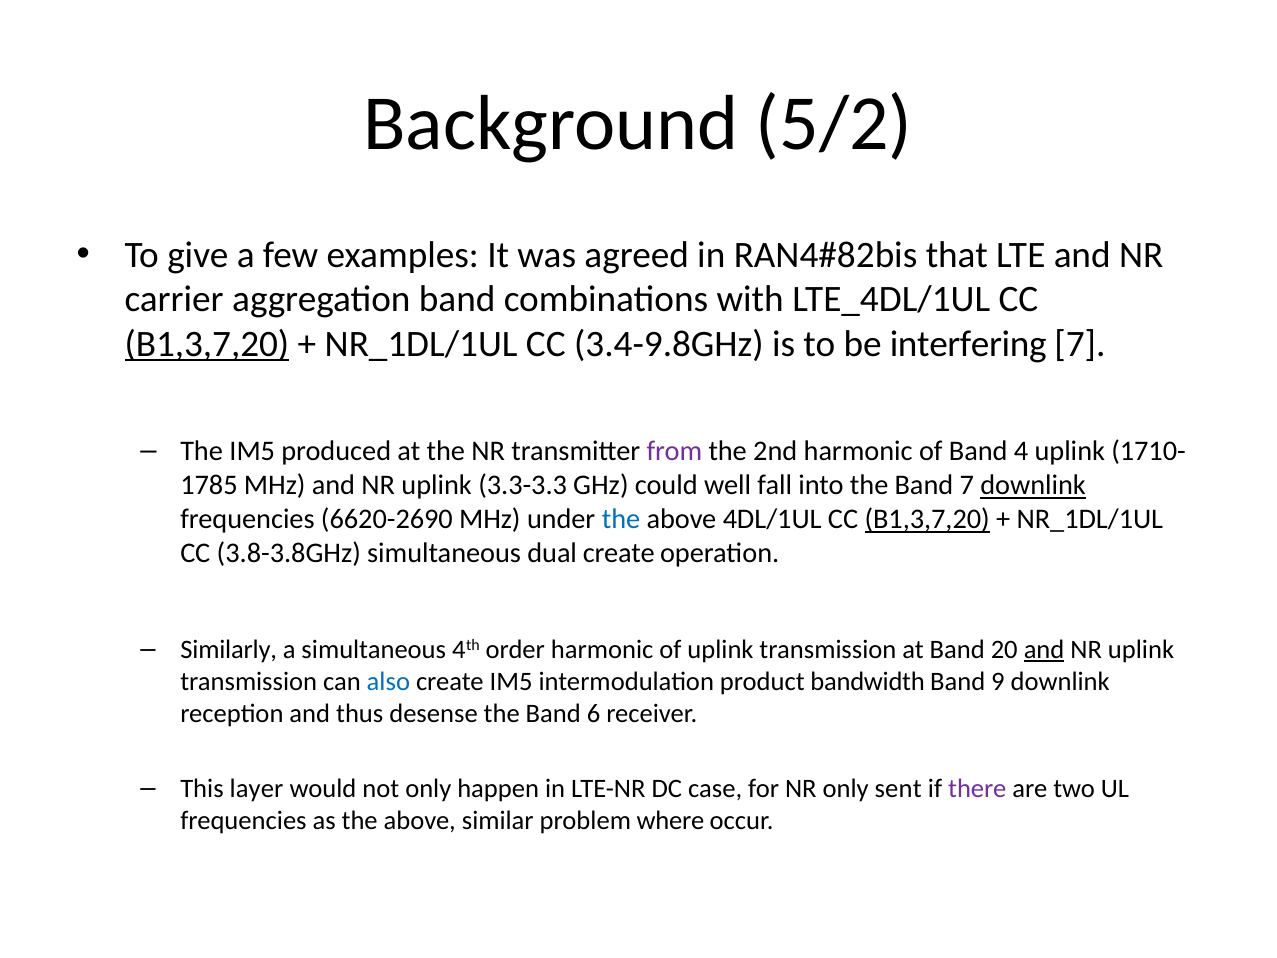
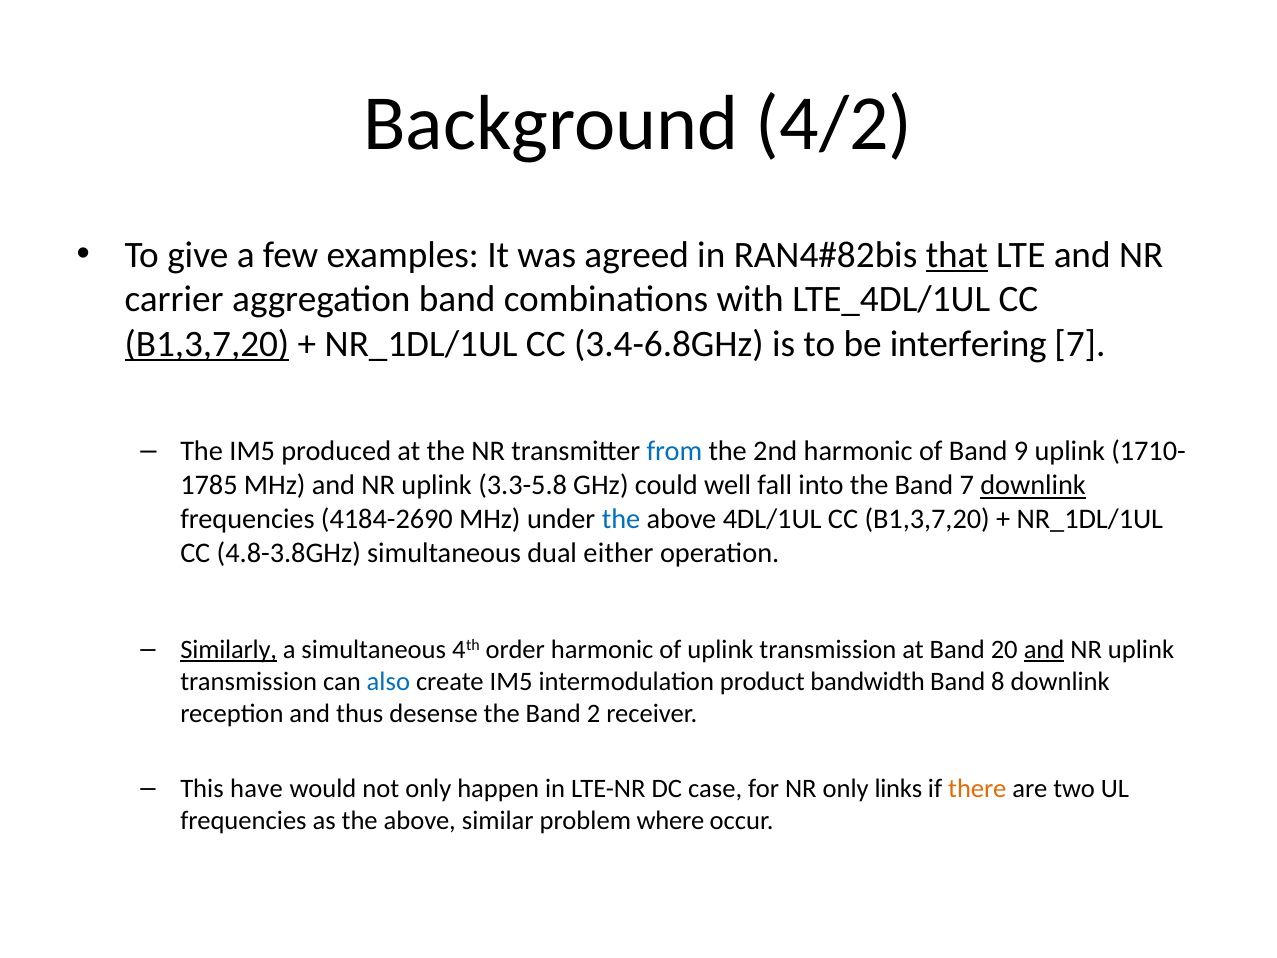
5/2: 5/2 -> 4/2
that underline: none -> present
3.4-9.8GHz: 3.4-9.8GHz -> 3.4-6.8GHz
from colour: purple -> blue
4: 4 -> 9
3.3-3.3: 3.3-3.3 -> 3.3-5.8
6620-2690: 6620-2690 -> 4184-2690
B1,3,7,20 at (927, 519) underline: present -> none
3.8-3.8GHz: 3.8-3.8GHz -> 4.8-3.8GHz
dual create: create -> either
Similarly underline: none -> present
9: 9 -> 8
6: 6 -> 2
layer: layer -> have
sent: sent -> links
there colour: purple -> orange
